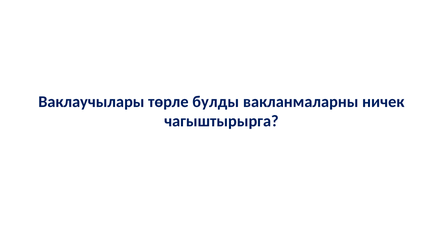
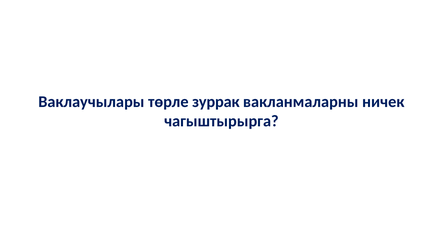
булды: булды -> зуррак
